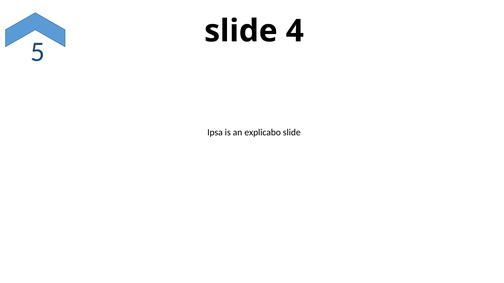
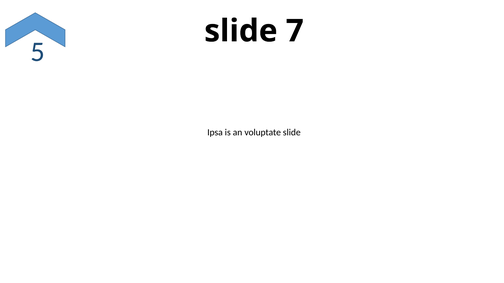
4: 4 -> 7
explicabo: explicabo -> voluptate
